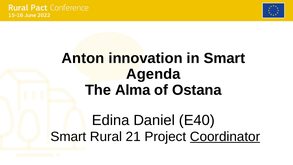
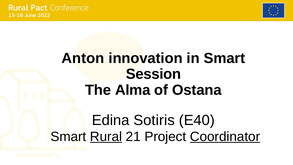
Agenda: Agenda -> Session
Daniel: Daniel -> Sotiris
Rural underline: none -> present
